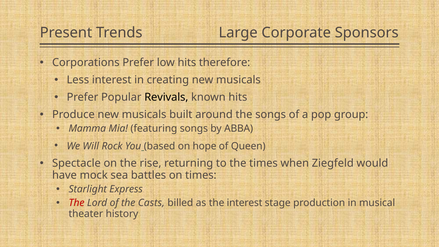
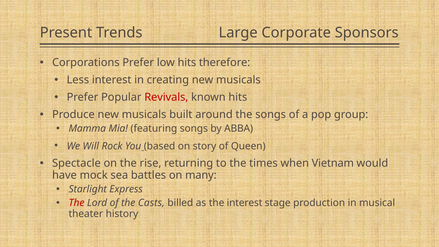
Revivals colour: black -> red
hope: hope -> story
Ziegfeld: Ziegfeld -> Vietnam
on times: times -> many
